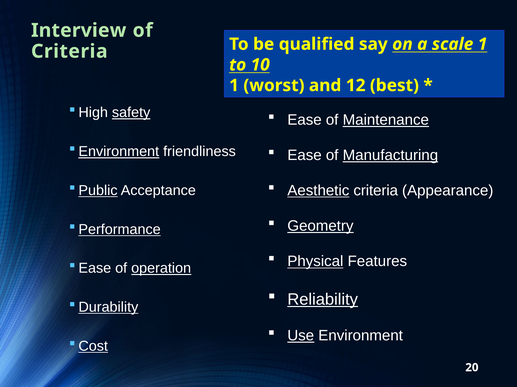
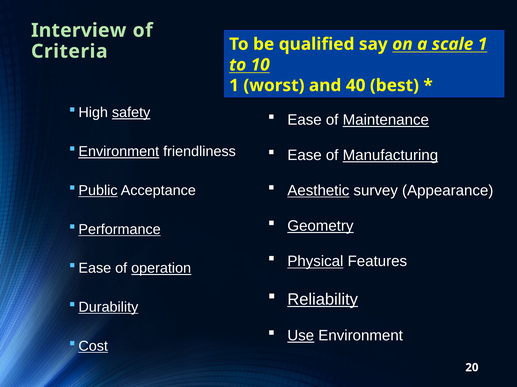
12: 12 -> 40
Aesthetic criteria: criteria -> survey
